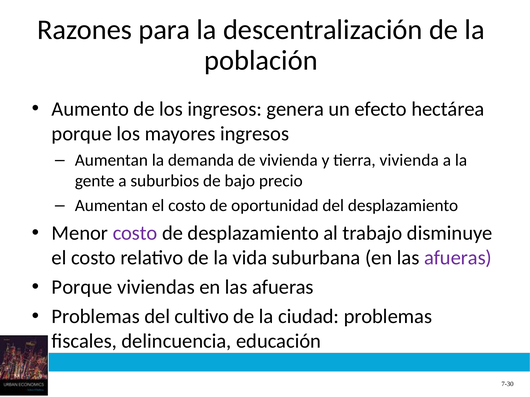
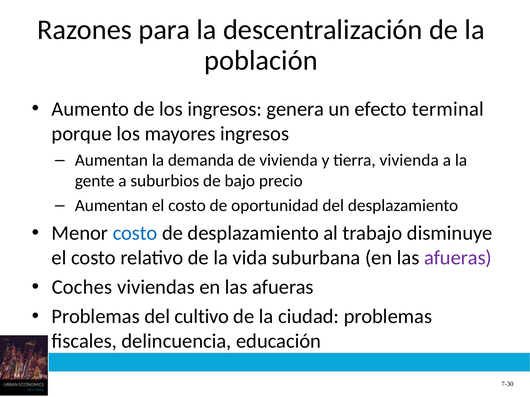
hectárea: hectárea -> terminal
costo at (135, 233) colour: purple -> blue
Porque at (82, 288): Porque -> Coches
